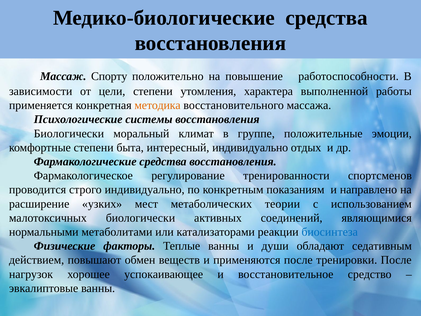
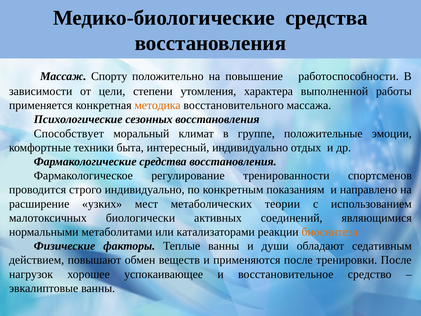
системы: системы -> сезонных
Биологически at (69, 133): Биологически -> Способствует
комфортные степени: степени -> техники
биосинтеза colour: blue -> orange
